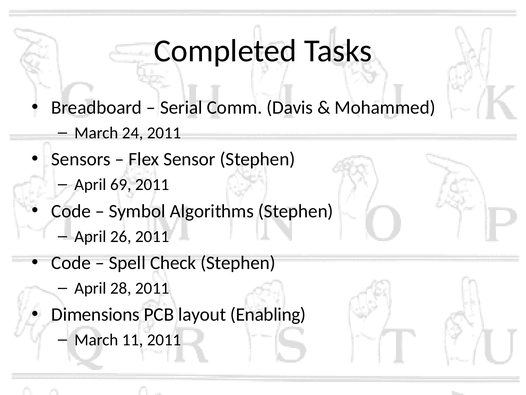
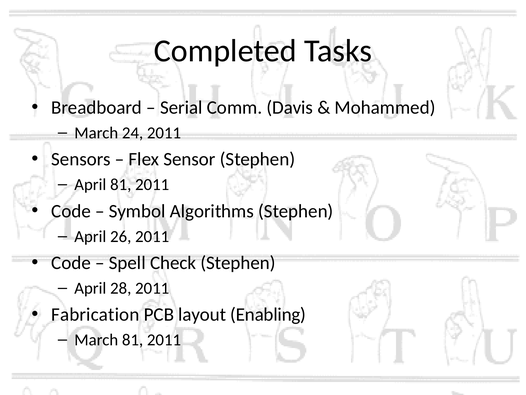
April 69: 69 -> 81
Dimensions: Dimensions -> Fabrication
March 11: 11 -> 81
